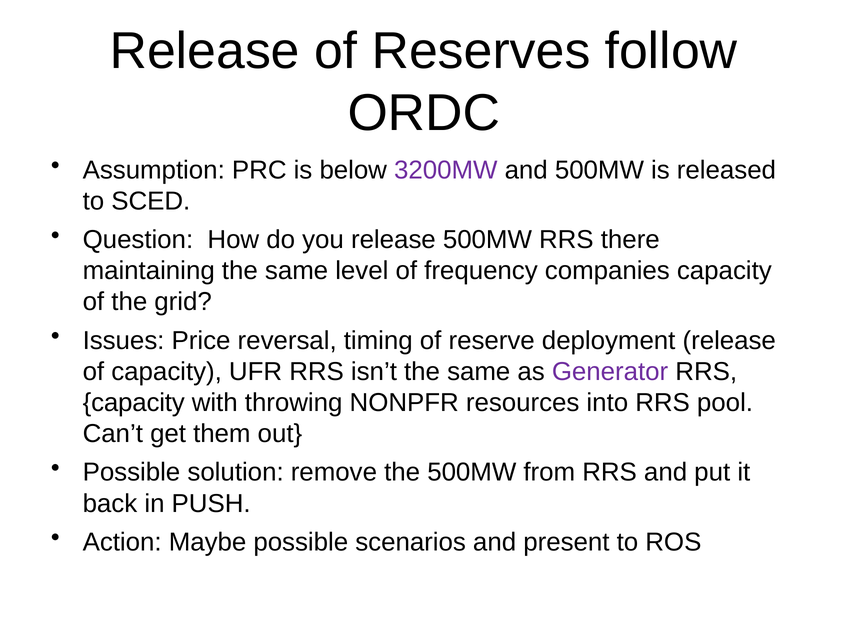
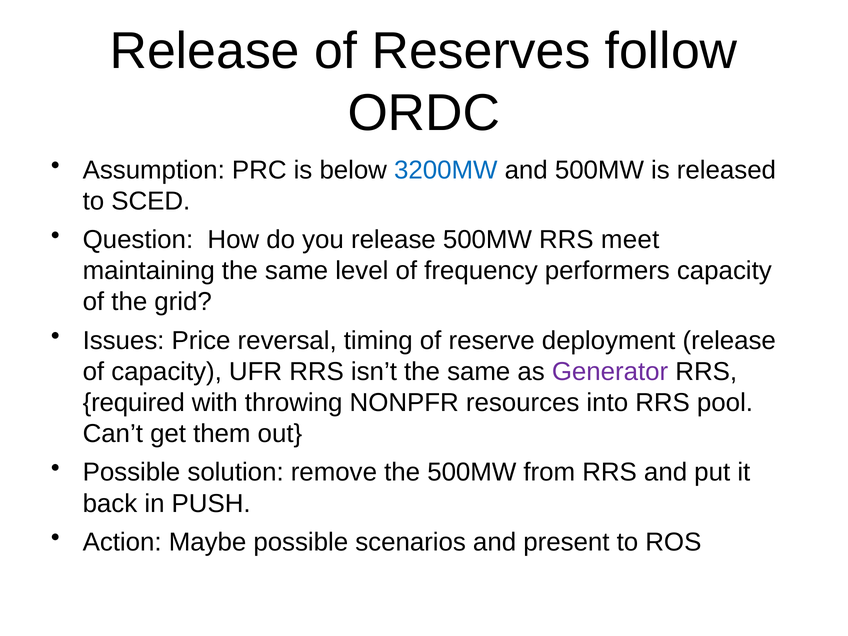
3200MW colour: purple -> blue
there: there -> meet
companies: companies -> performers
capacity at (134, 403): capacity -> required
